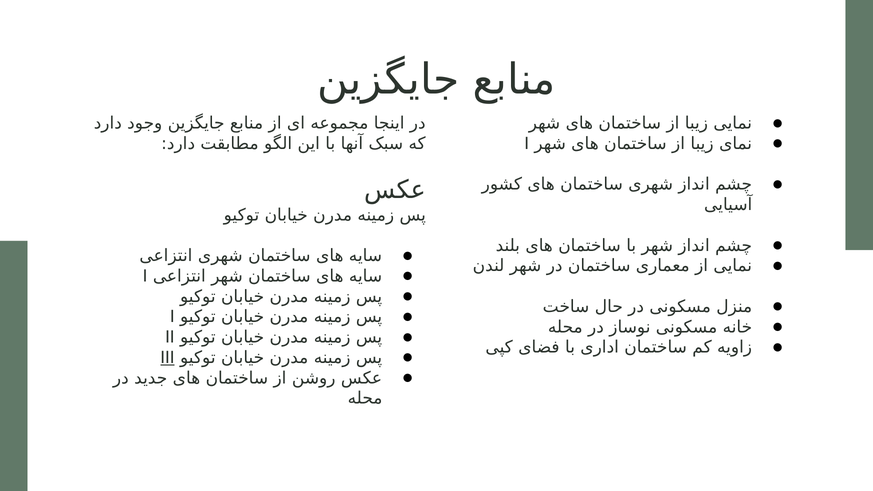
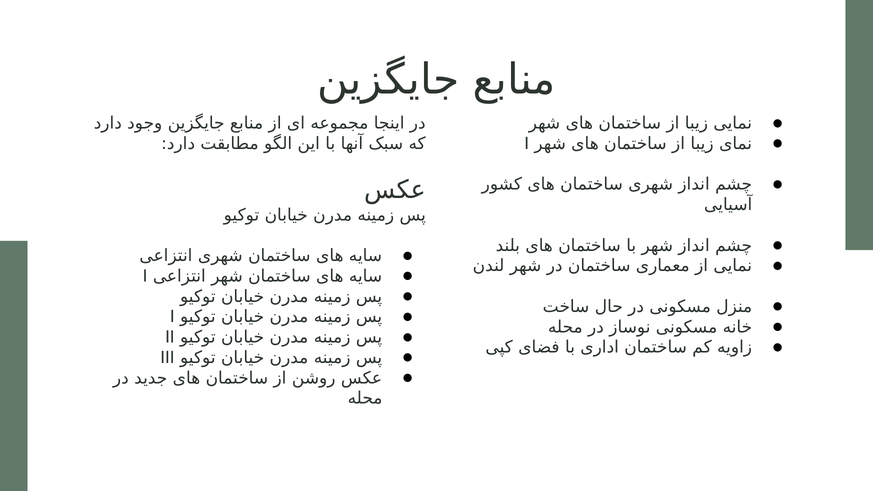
III underline: present -> none
